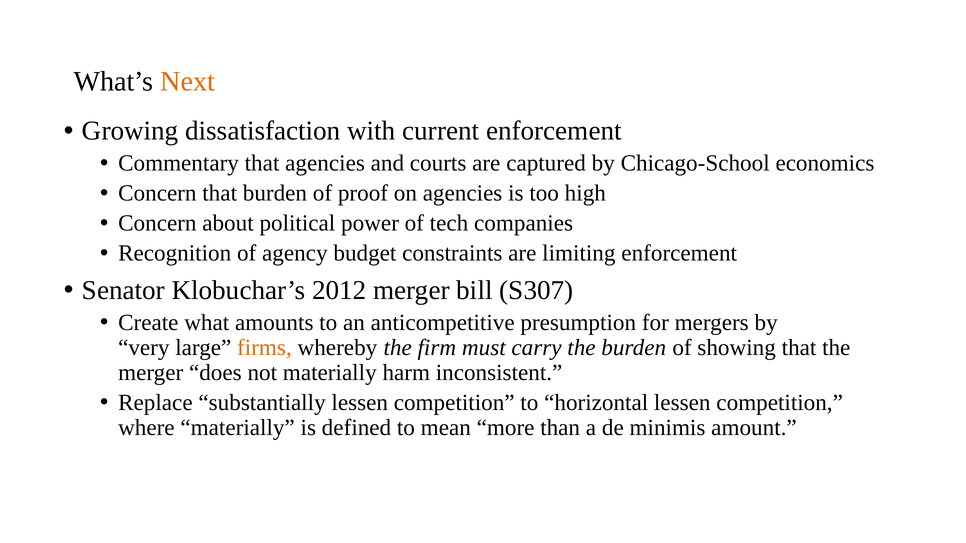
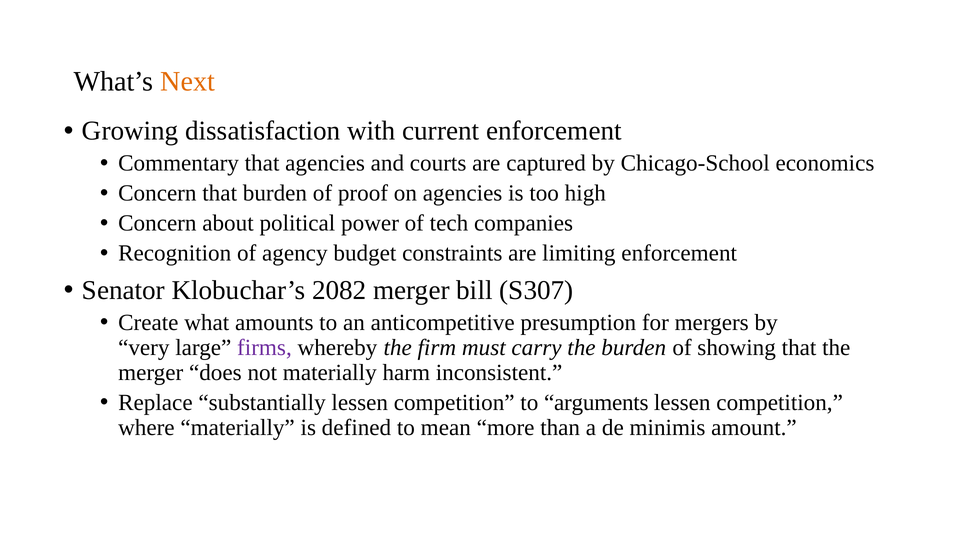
2012: 2012 -> 2082
firms colour: orange -> purple
horizontal: horizontal -> arguments
